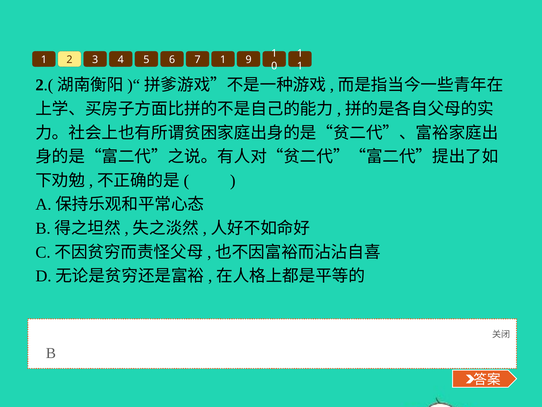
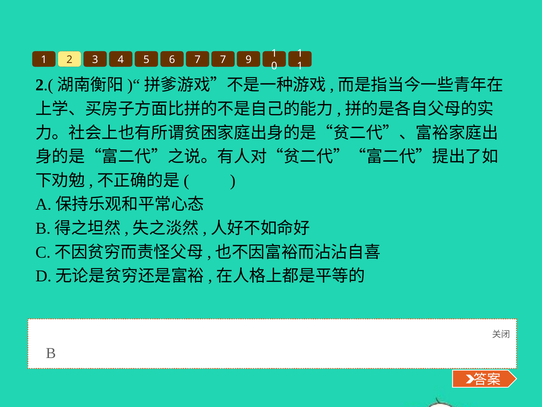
7 1: 1 -> 7
